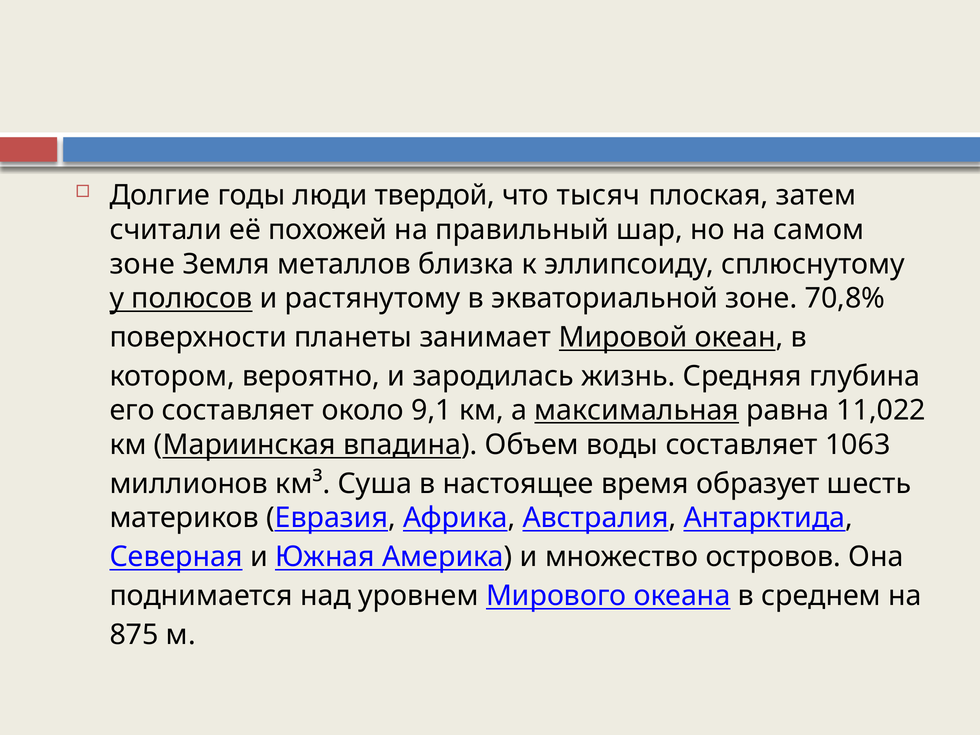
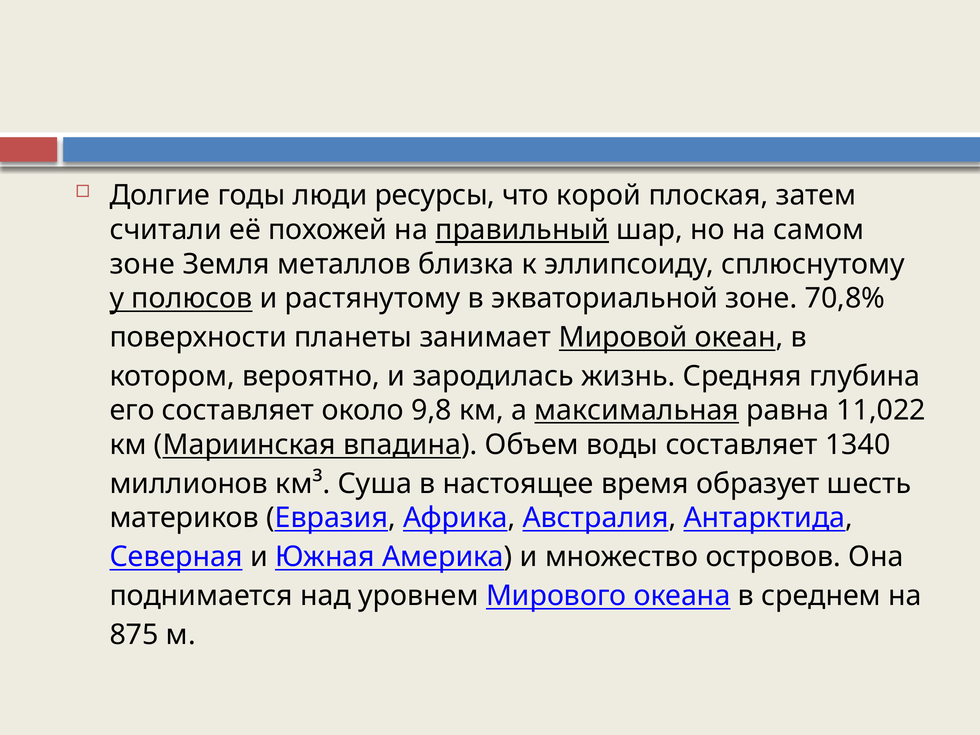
твердой: твердой -> ресурсы
тысяч: тысяч -> корой
правильный underline: none -> present
9,1: 9,1 -> 9,8
1063: 1063 -> 1340
